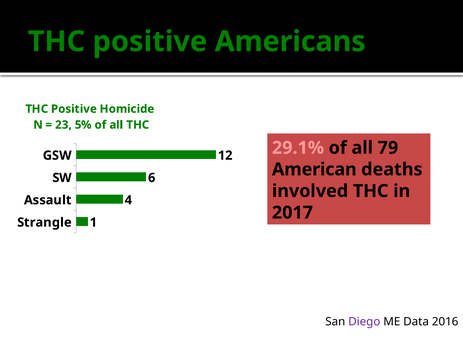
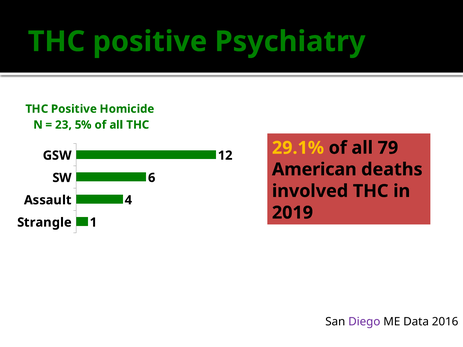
Americans: Americans -> Psychiatry
29.1% colour: pink -> yellow
2017: 2017 -> 2019
